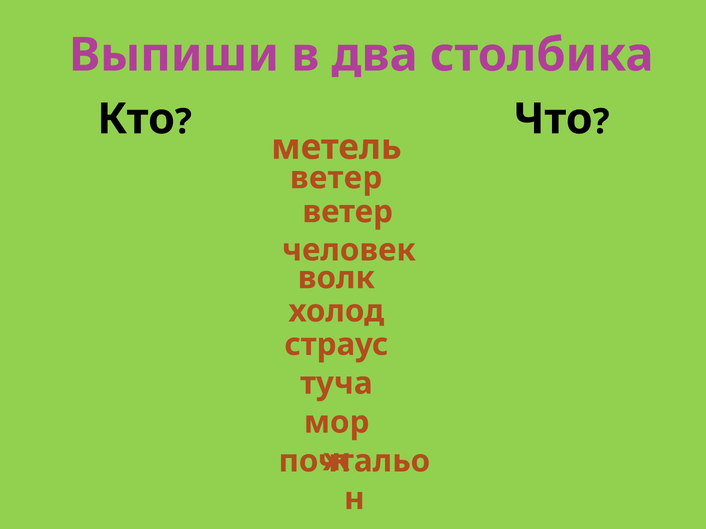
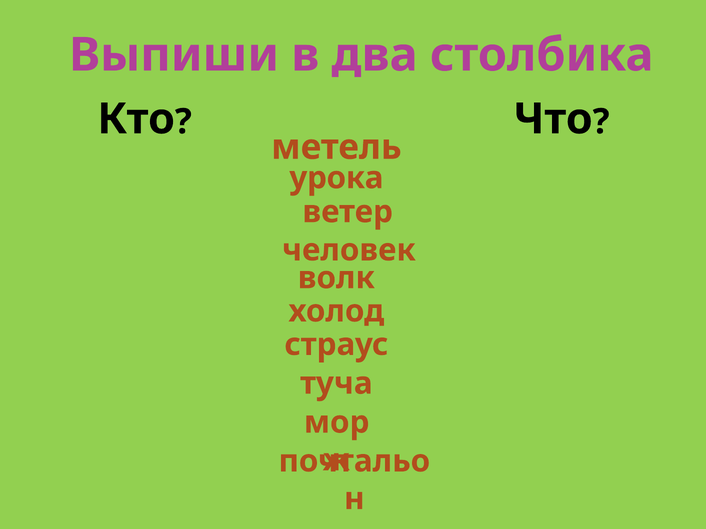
ветер at (336, 178): ветер -> урока
